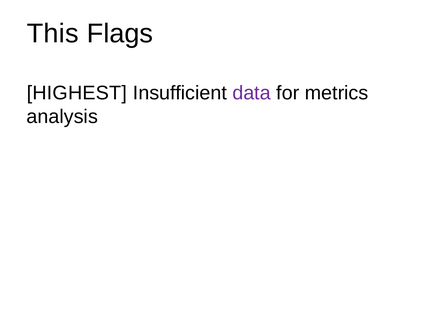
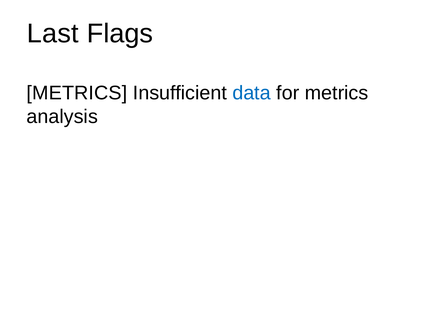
This: This -> Last
HIGHEST at (77, 93): HIGHEST -> METRICS
data colour: purple -> blue
